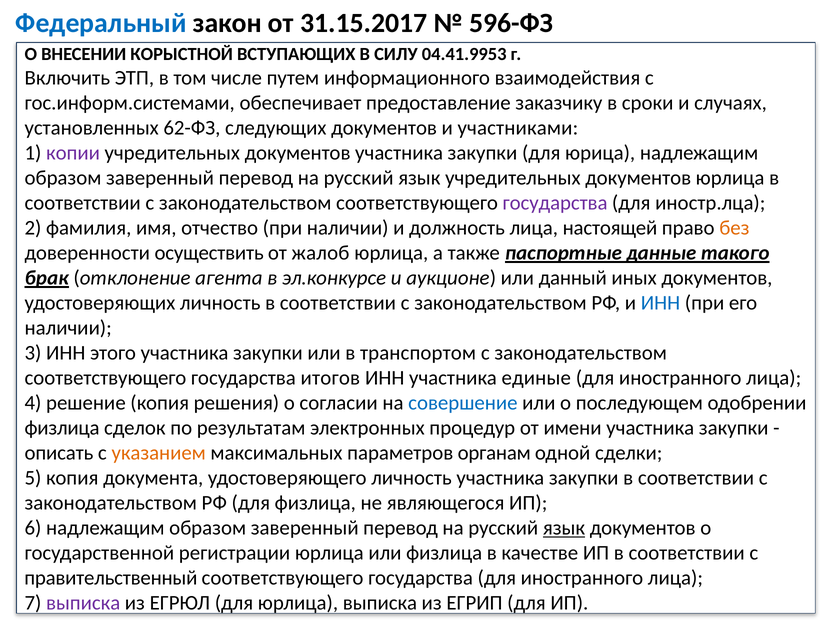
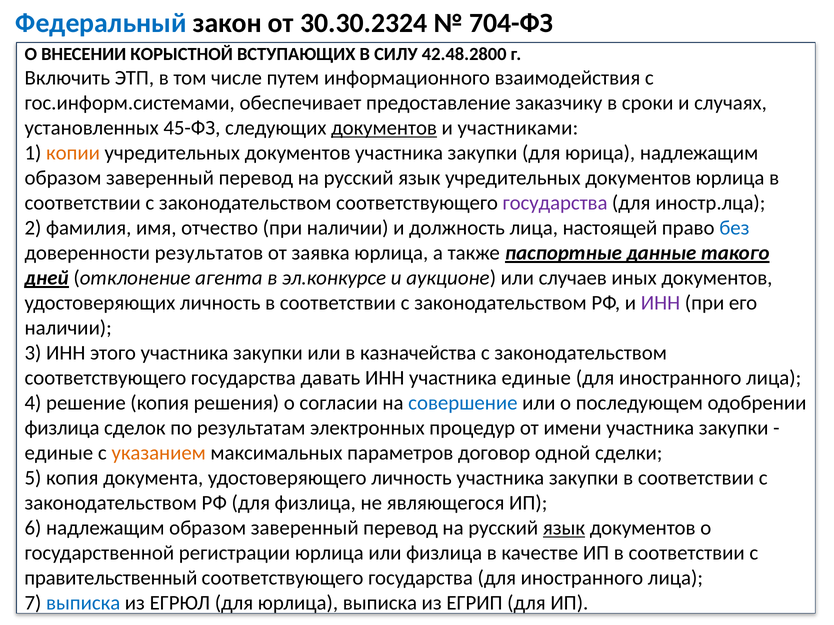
31.15.2017: 31.15.2017 -> 30.30.2324
596-ФЗ: 596-ФЗ -> 704-ФЗ
04.41.9953: 04.41.9953 -> 42.48.2800
62-ФЗ: 62-ФЗ -> 45-ФЗ
документов at (384, 128) underline: none -> present
копии colour: purple -> orange
без colour: orange -> blue
осуществить: осуществить -> результатов
жалоб: жалоб -> заявка
брак: брак -> дней
данный: данный -> случаев
ИНН at (660, 303) colour: blue -> purple
транспортом: транспортом -> казначейства
итогов: итогов -> давать
описать at (59, 453): описать -> единые
органам: органам -> договор
выписка at (83, 603) colour: purple -> blue
